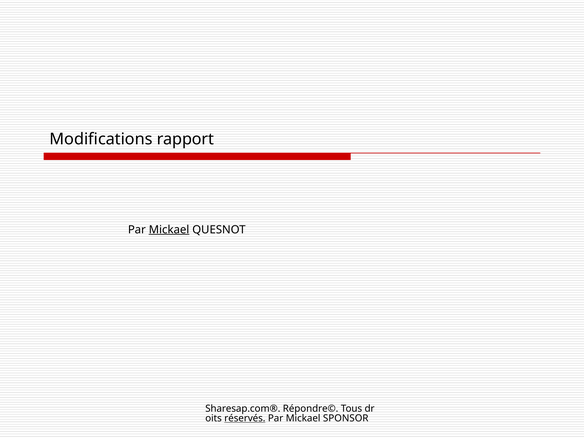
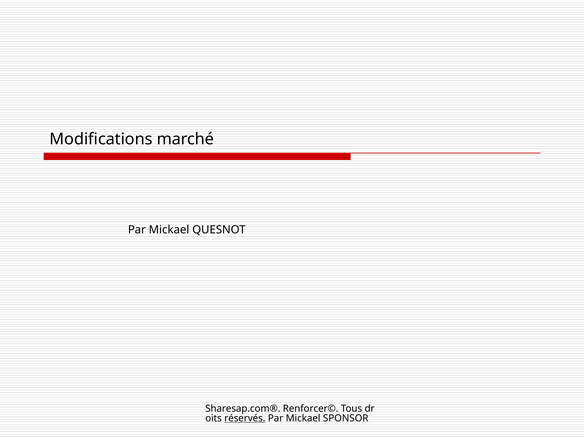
rapport: rapport -> marché
Mickael at (169, 230) underline: present -> none
Répondre©: Répondre© -> Renforcer©
